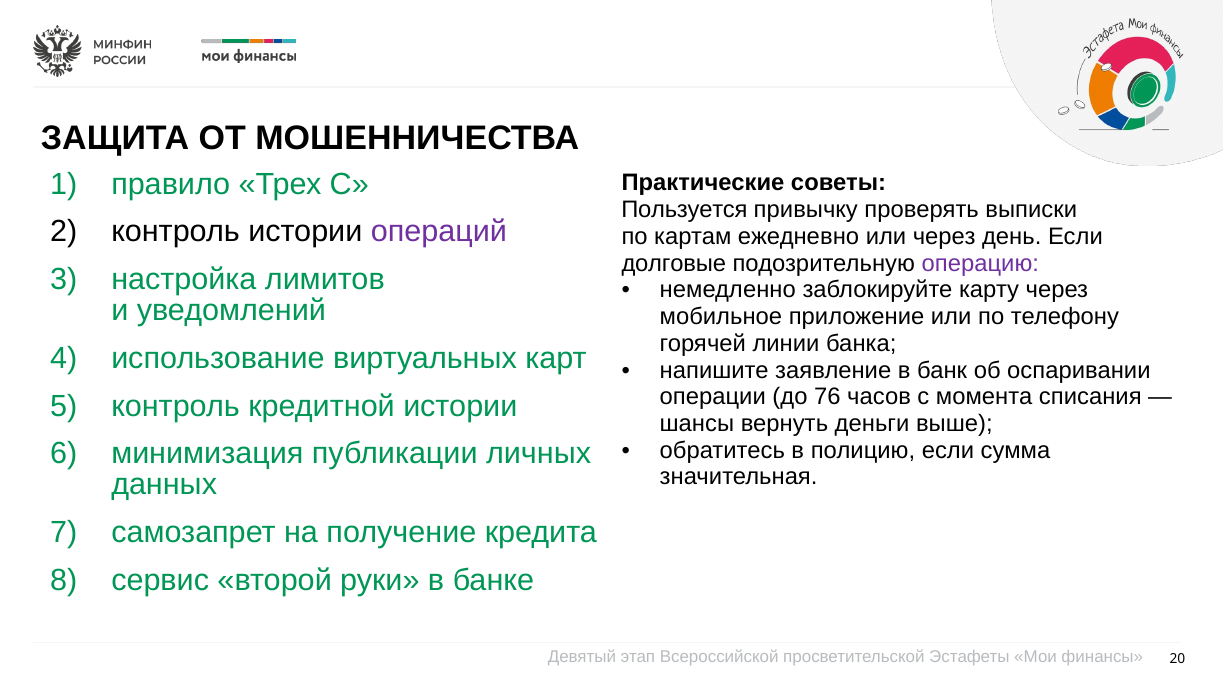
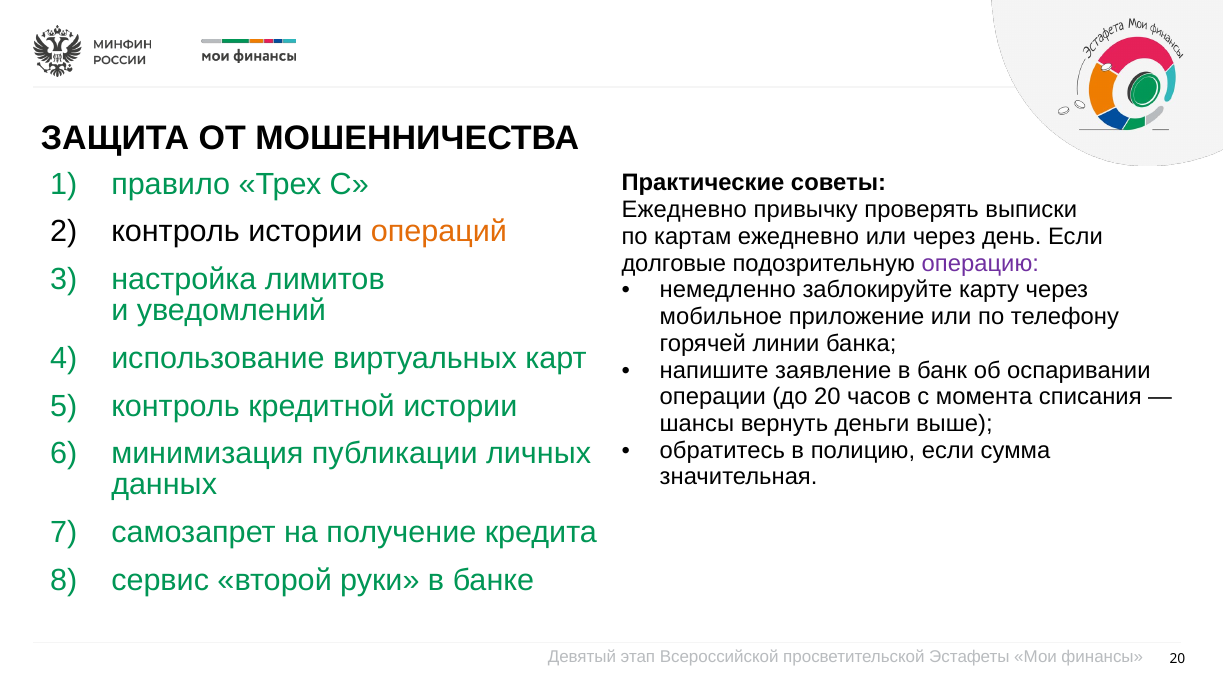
Пользуется at (684, 210): Пользуется -> Ежедневно
операций colour: purple -> orange
до 76: 76 -> 20
